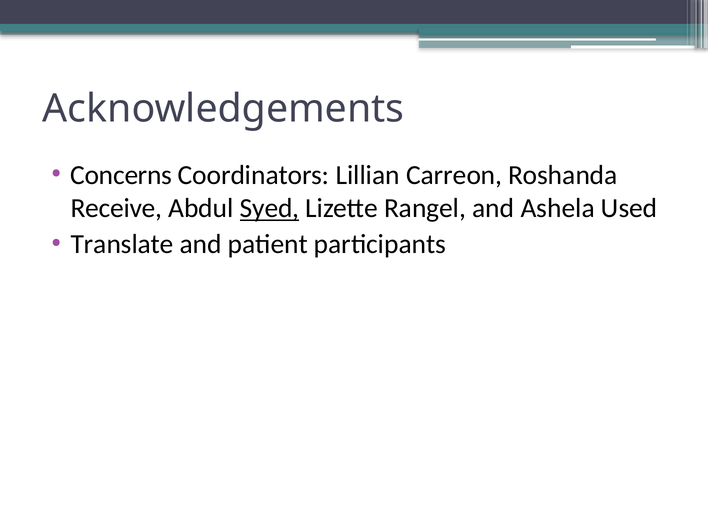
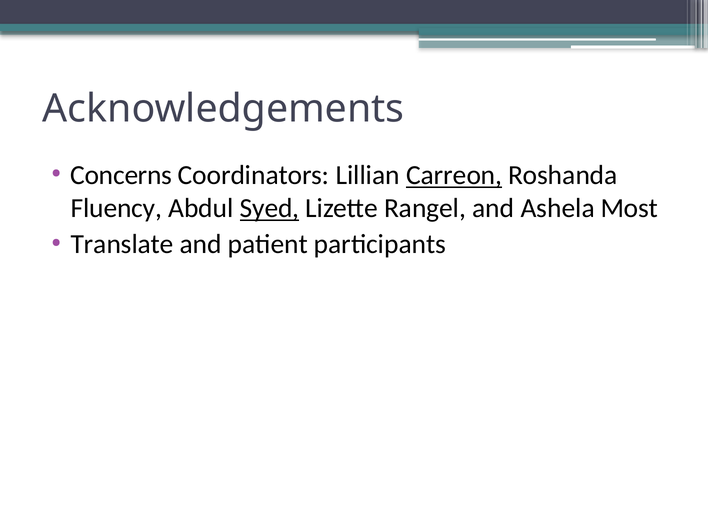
Carreon underline: none -> present
Receive: Receive -> Fluency
Used: Used -> Most
